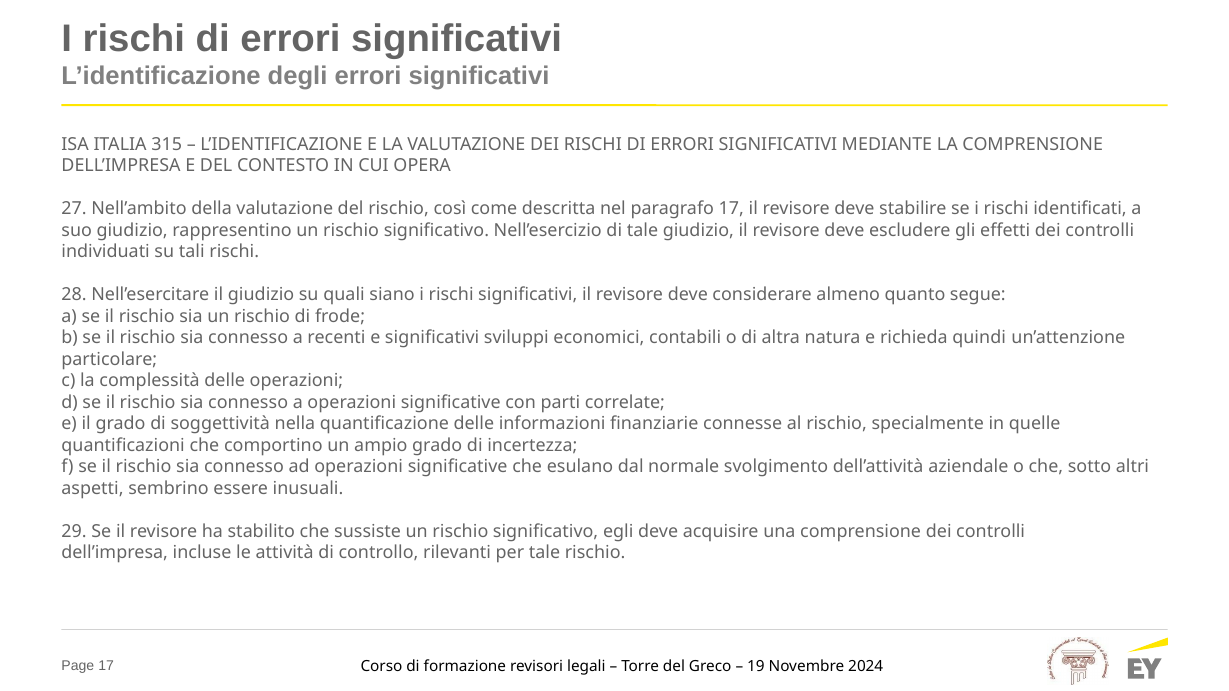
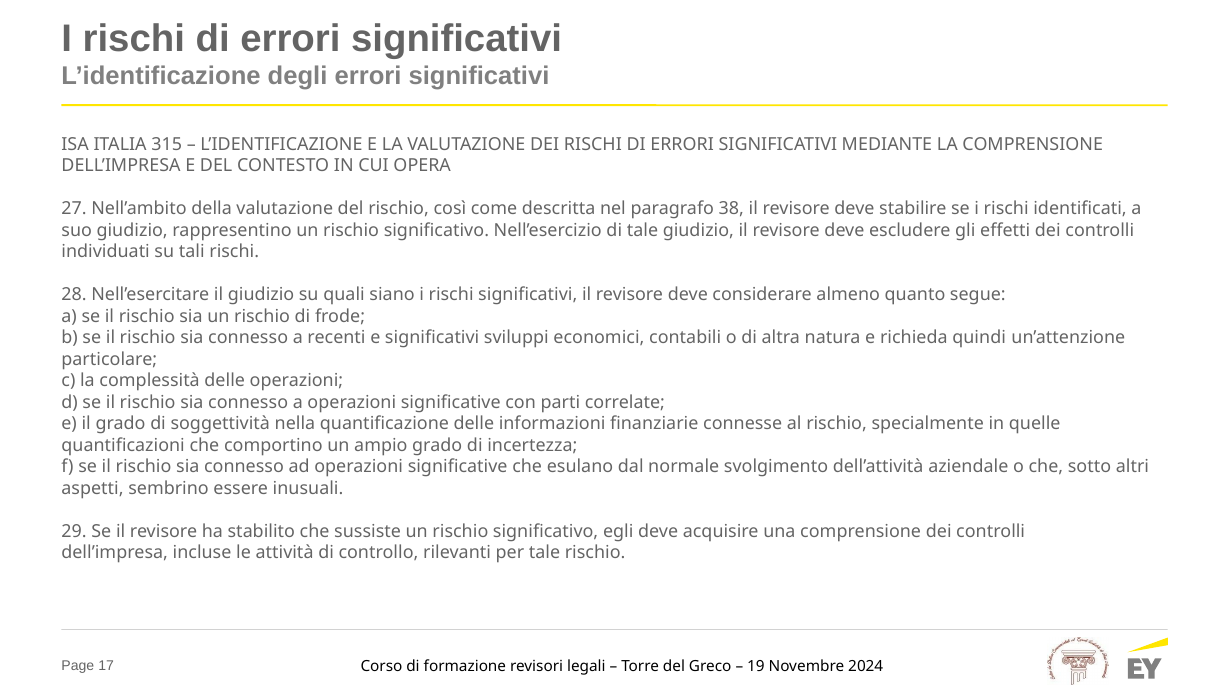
paragrafo 17: 17 -> 38
